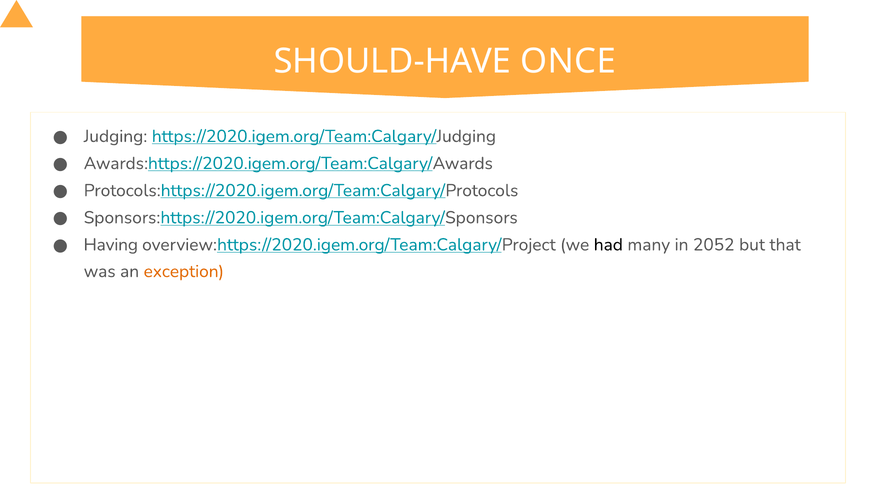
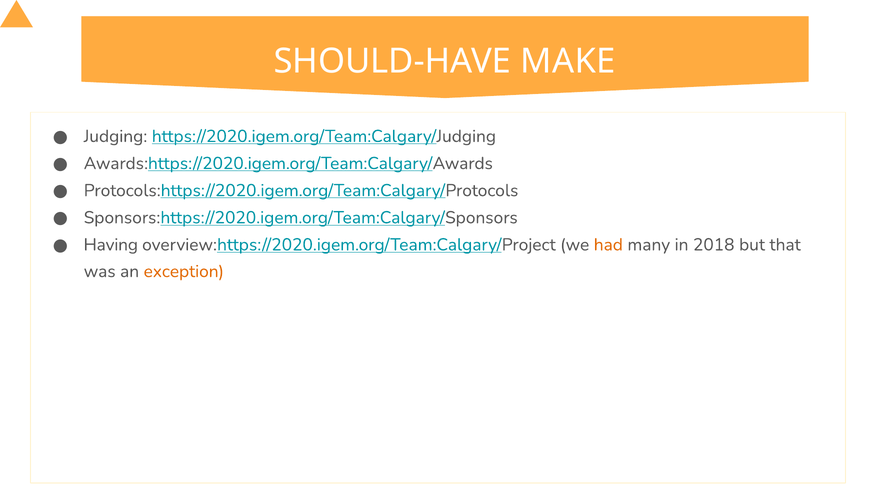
ONCE: ONCE -> MAKE
had colour: black -> orange
2052: 2052 -> 2018
